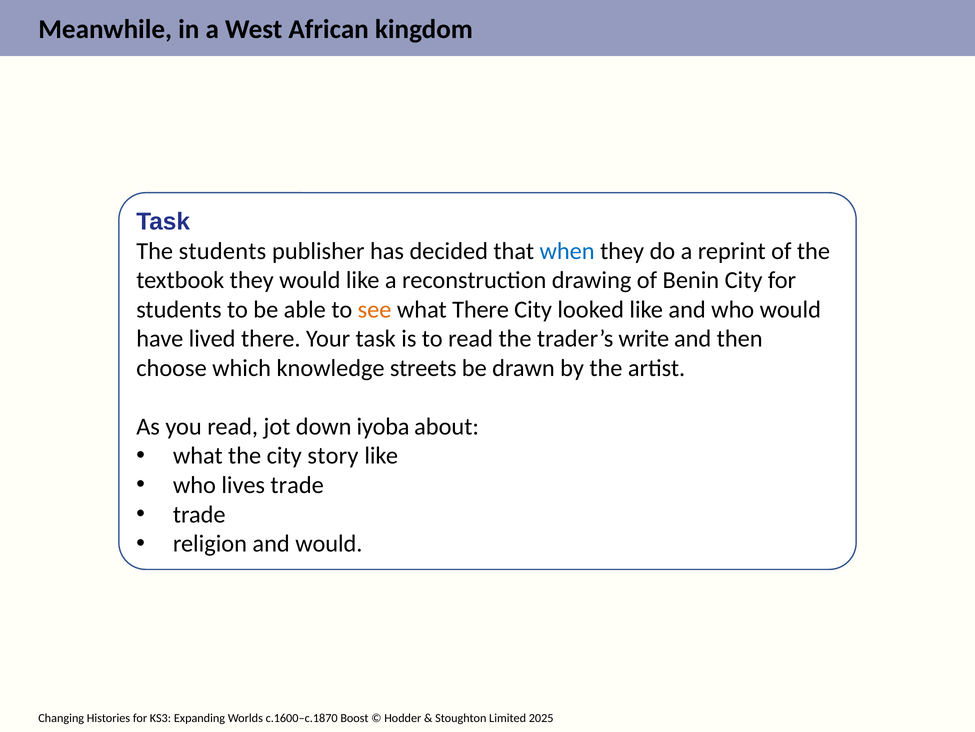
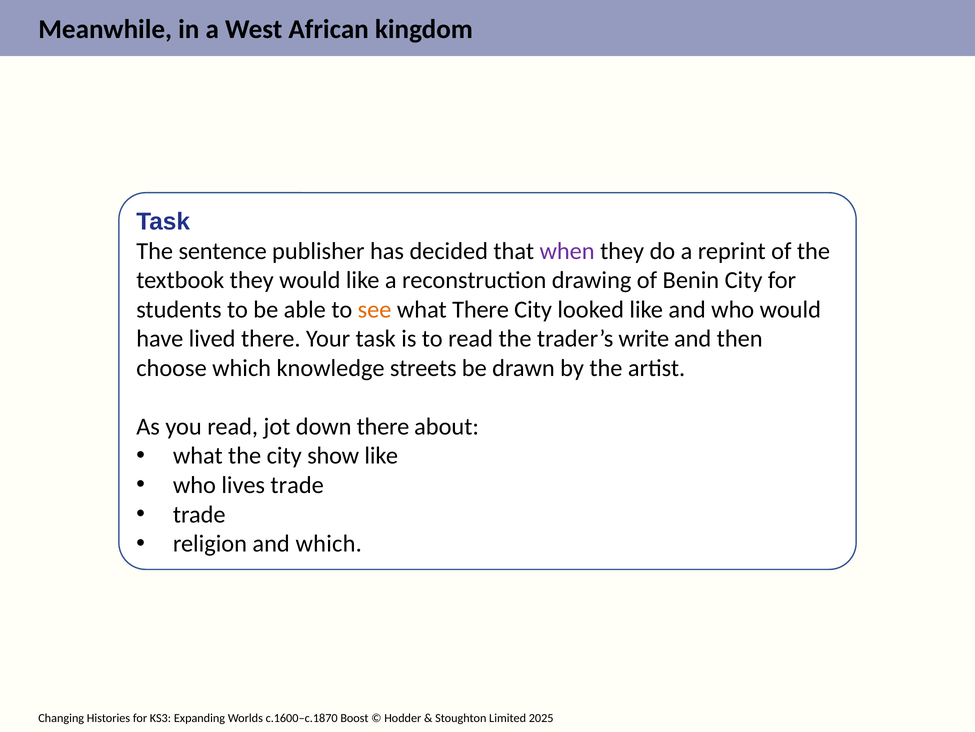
The students: students -> sentence
when colour: blue -> purple
down iyoba: iyoba -> there
story: story -> show
and would: would -> which
